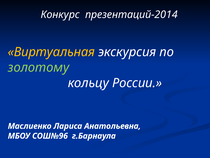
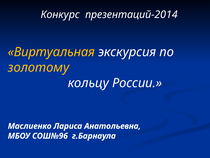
золотому colour: light green -> yellow
